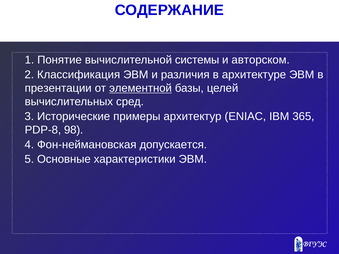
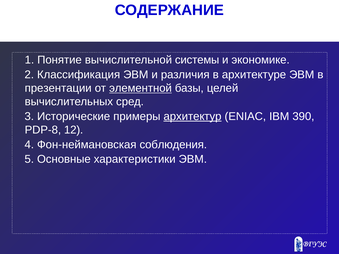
авторском: авторском -> экономике
архитектур underline: none -> present
365: 365 -> 390
98: 98 -> 12
допускается: допускается -> соблюдения
